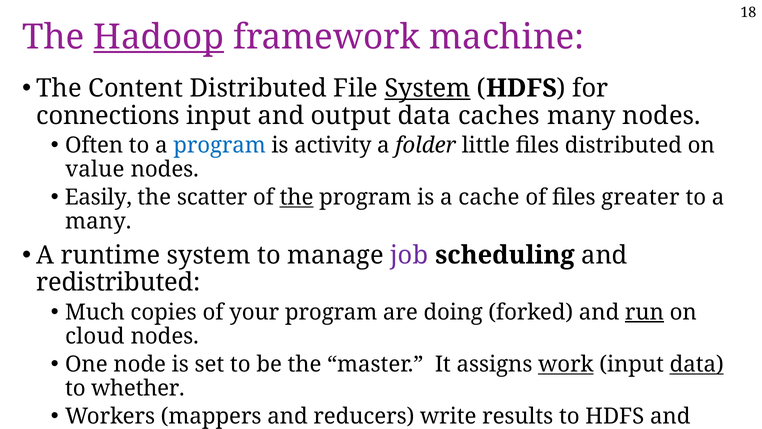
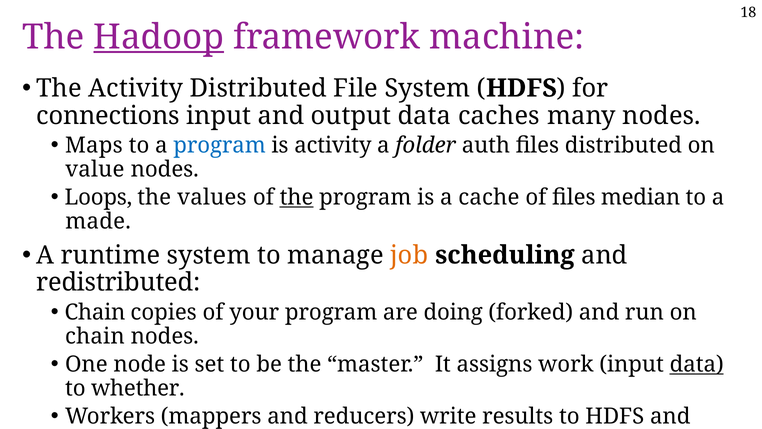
The Content: Content -> Activity
System at (428, 88) underline: present -> none
Often: Often -> Maps
little: little -> auth
Easily: Easily -> Loops
scatter: scatter -> values
greater: greater -> median
many at (98, 221): many -> made
job colour: purple -> orange
Much at (95, 312): Much -> Chain
run underline: present -> none
cloud at (95, 336): cloud -> chain
work underline: present -> none
